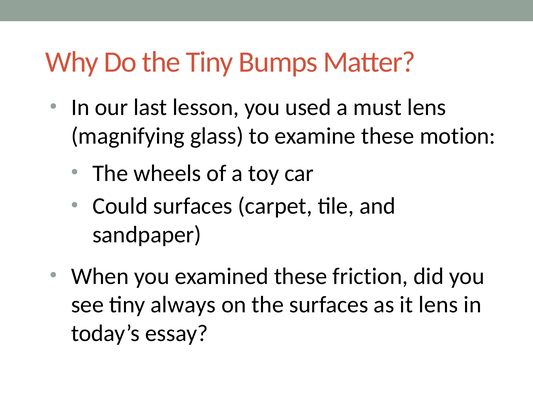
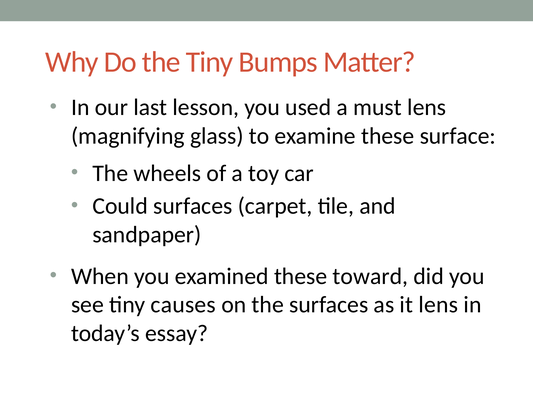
motion: motion -> surface
friction: friction -> toward
always: always -> causes
